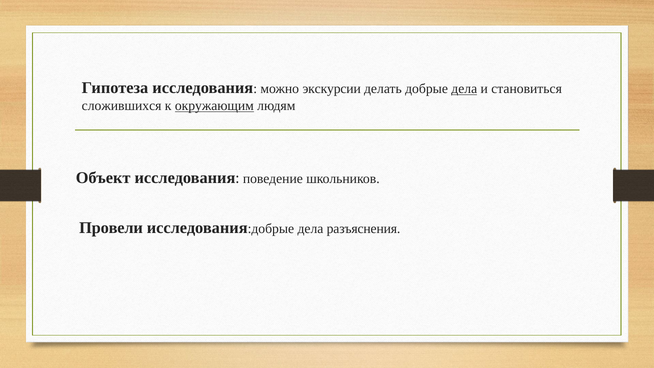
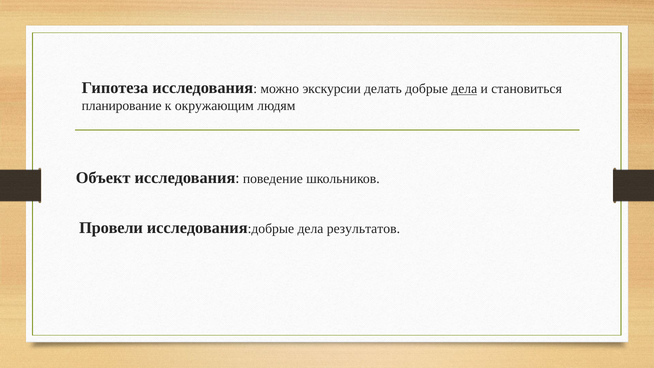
сложившихся: сложившихся -> планирование
окружающим underline: present -> none
разъяснения: разъяснения -> результатов
